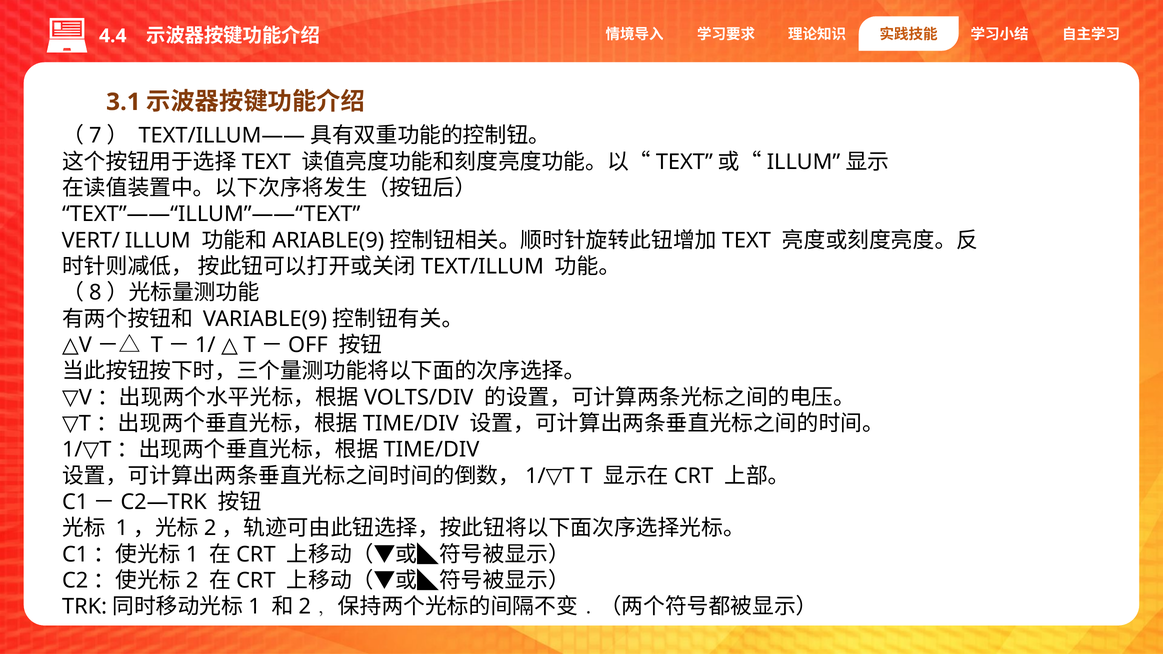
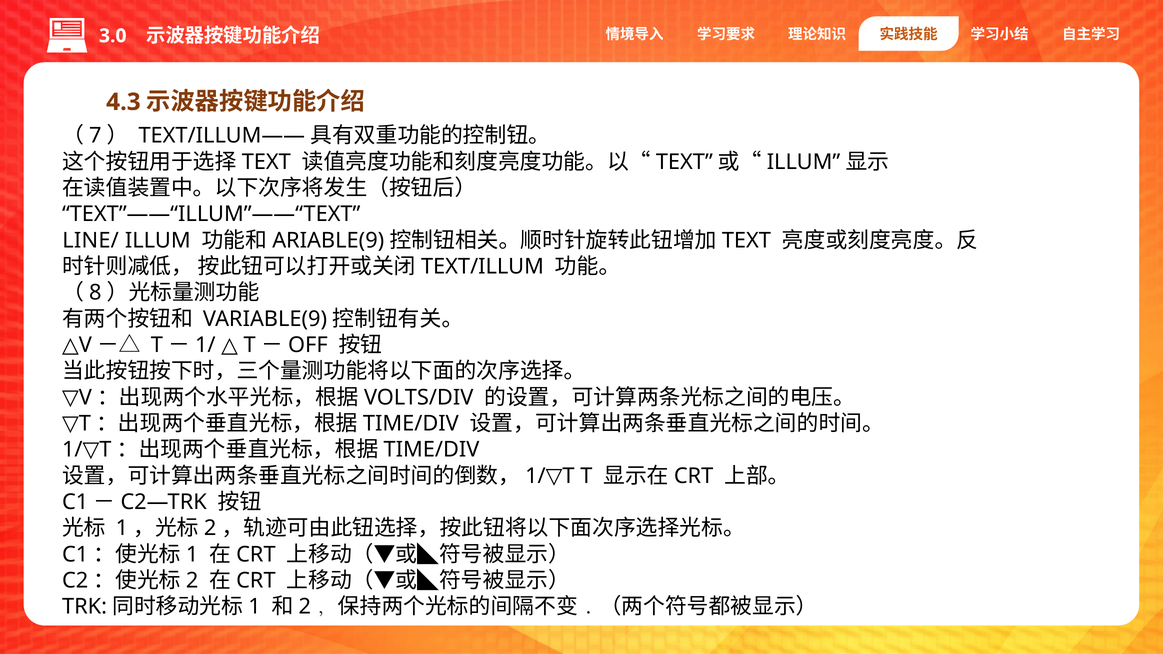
4.4: 4.4 -> 3.0
3.1: 3.1 -> 4.3
VERT/: VERT/ -> LINE/
